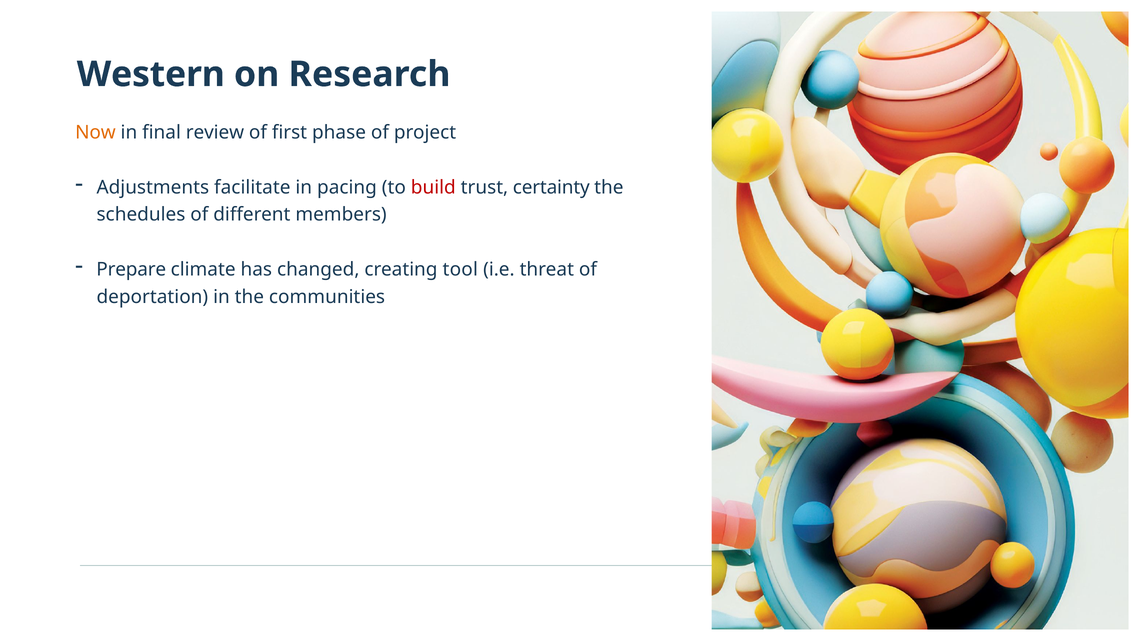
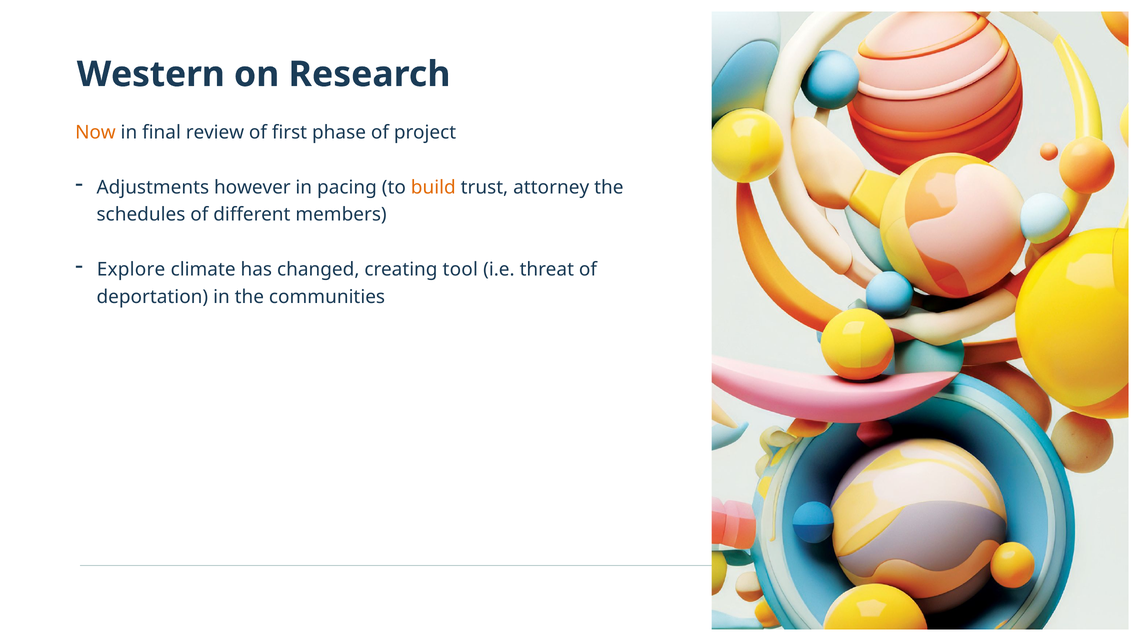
facilitate: facilitate -> however
build colour: red -> orange
certainty: certainty -> attorney
Prepare: Prepare -> Explore
